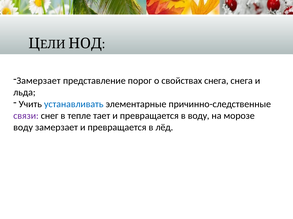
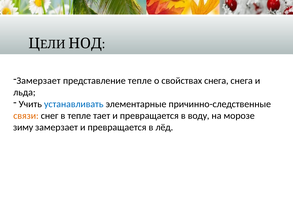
представление порог: порог -> тепле
связи colour: purple -> orange
воду at (23, 128): воду -> зиму
